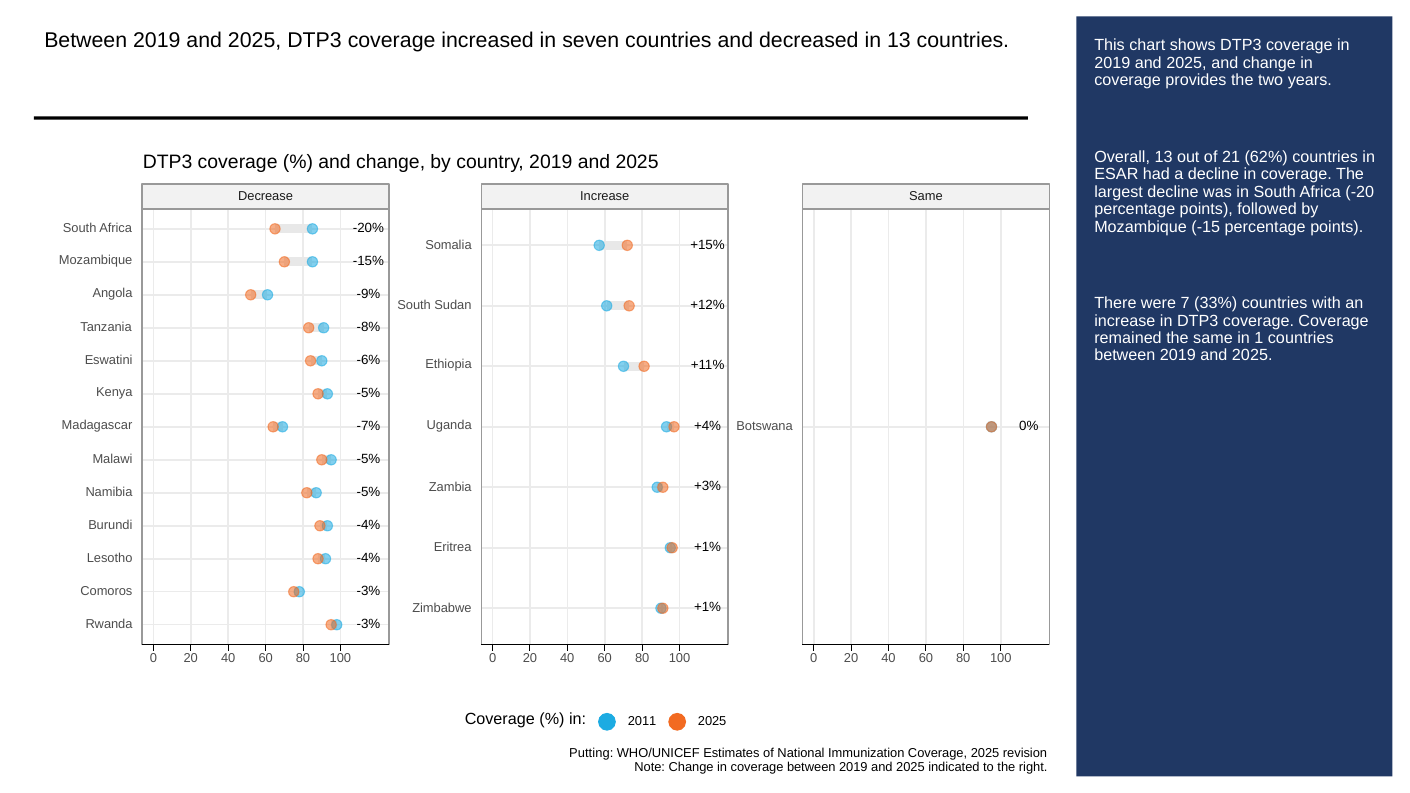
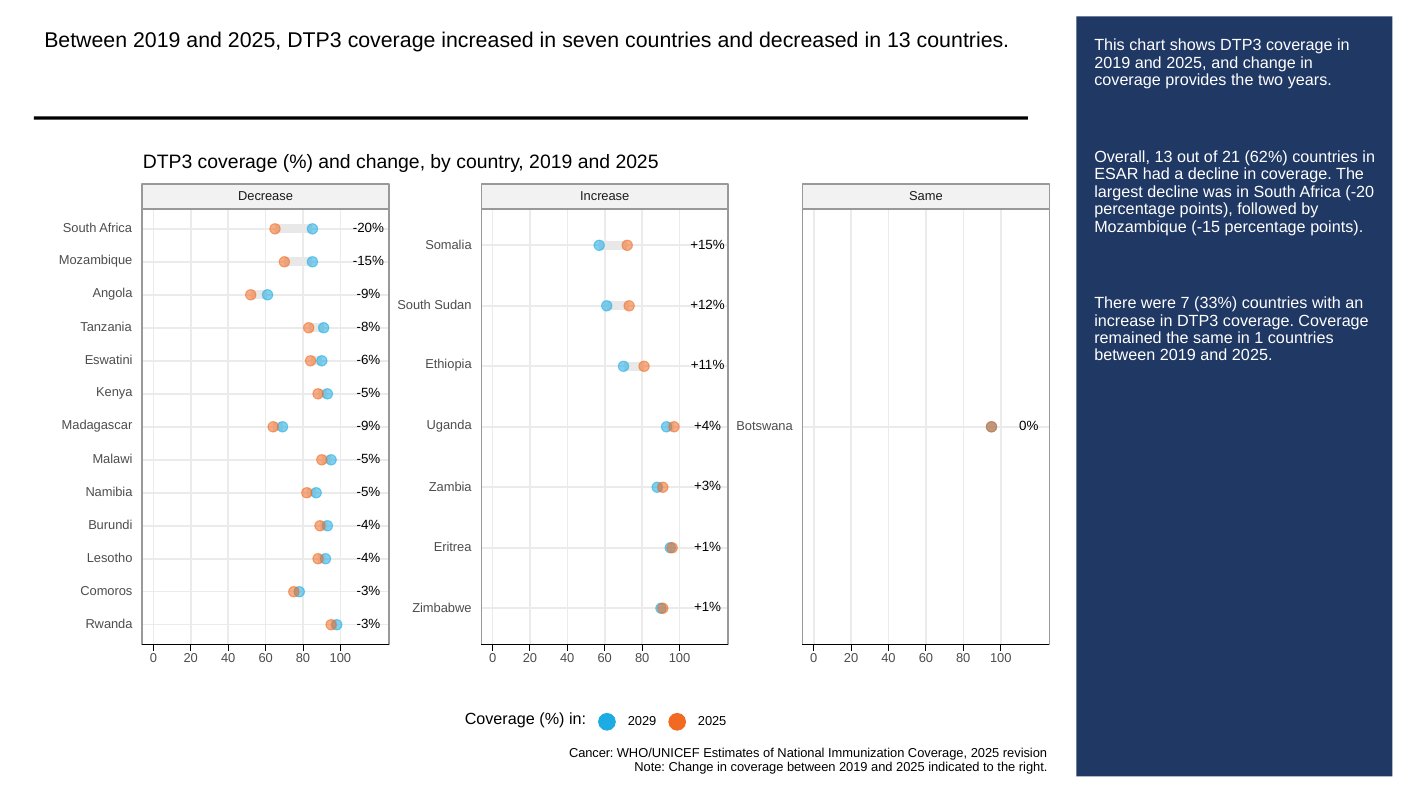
-7% at (368, 426): -7% -> -9%
2011: 2011 -> 2029
Putting: Putting -> Cancer
